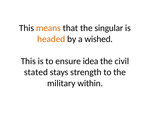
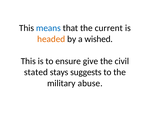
means colour: orange -> blue
singular: singular -> current
idea: idea -> give
strength: strength -> suggests
within: within -> abuse
